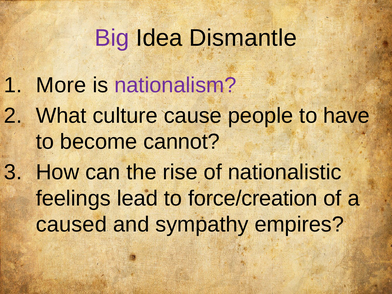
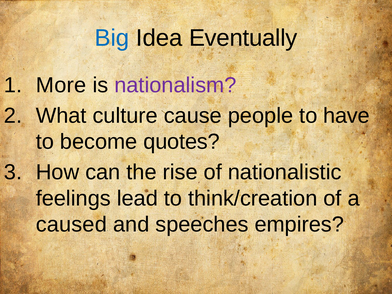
Big colour: purple -> blue
Dismantle: Dismantle -> Eventually
cannot: cannot -> quotes
force/creation: force/creation -> think/creation
sympathy: sympathy -> speeches
